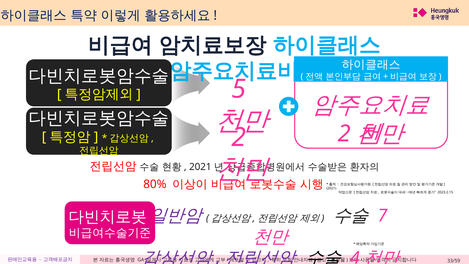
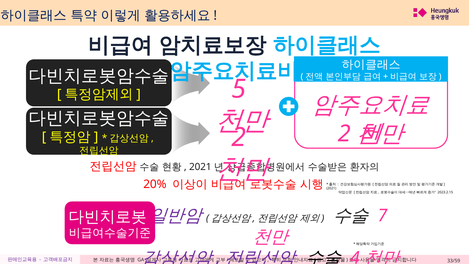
80%: 80% -> 20%
